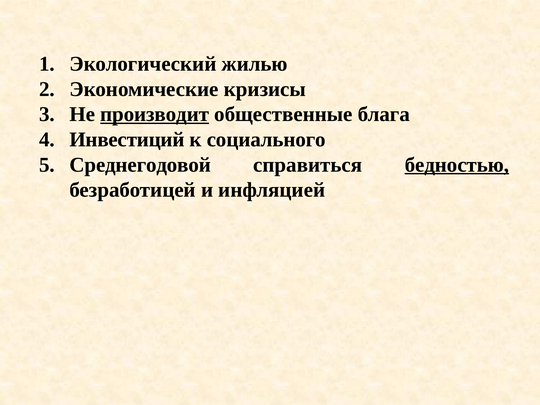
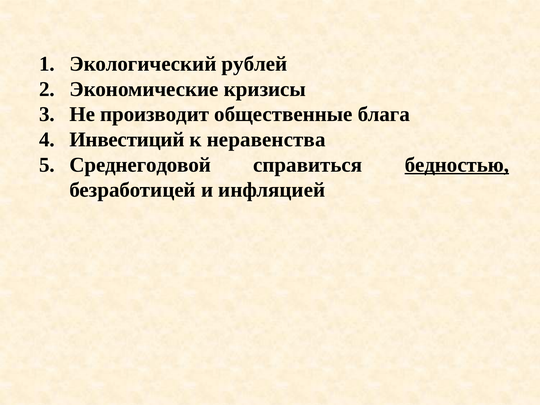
жилью: жилью -> рублей
производит underline: present -> none
социального: социального -> неравенства
